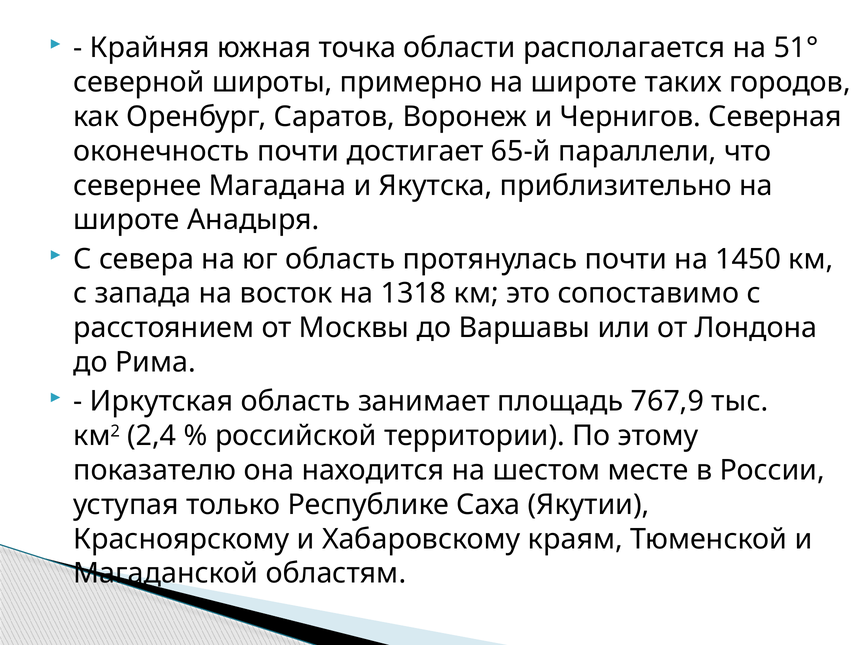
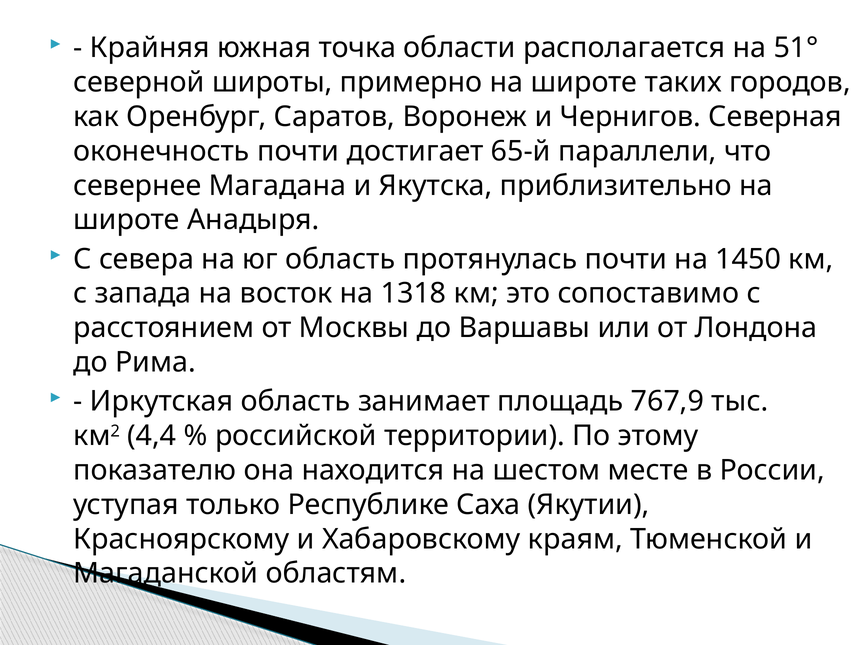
2,4: 2,4 -> 4,4
